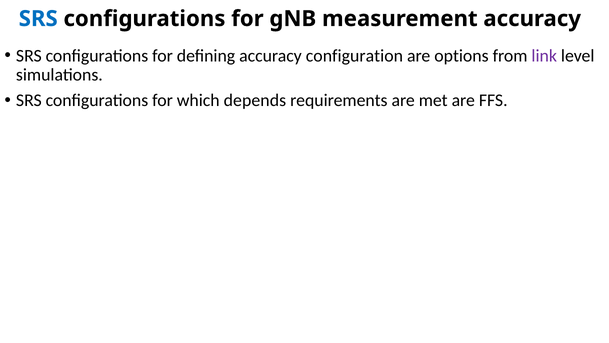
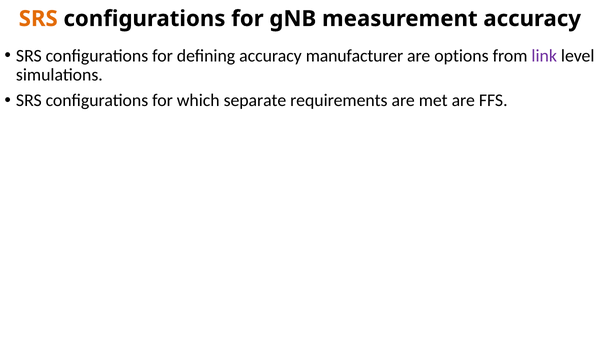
SRS at (38, 19) colour: blue -> orange
configuration: configuration -> manufacturer
depends: depends -> separate
